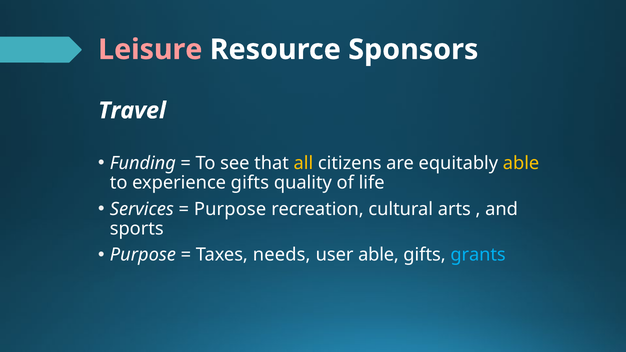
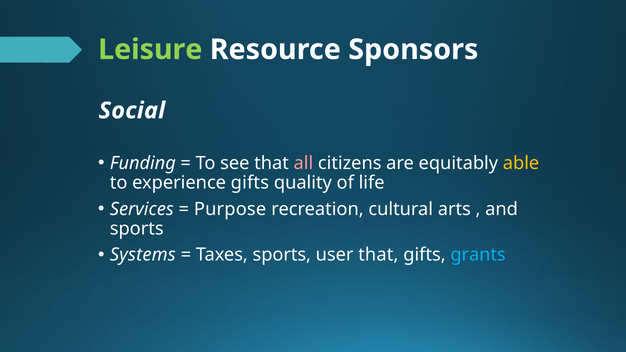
Leisure colour: pink -> light green
Travel: Travel -> Social
all colour: yellow -> pink
Purpose at (143, 255): Purpose -> Systems
Taxes needs: needs -> sports
user able: able -> that
